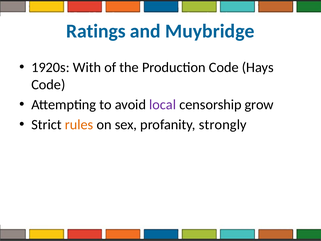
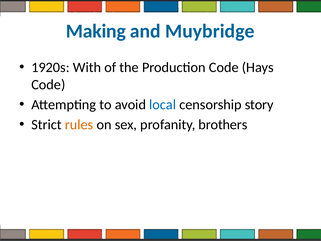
Ratings: Ratings -> Making
local colour: purple -> blue
grow: grow -> story
strongly: strongly -> brothers
